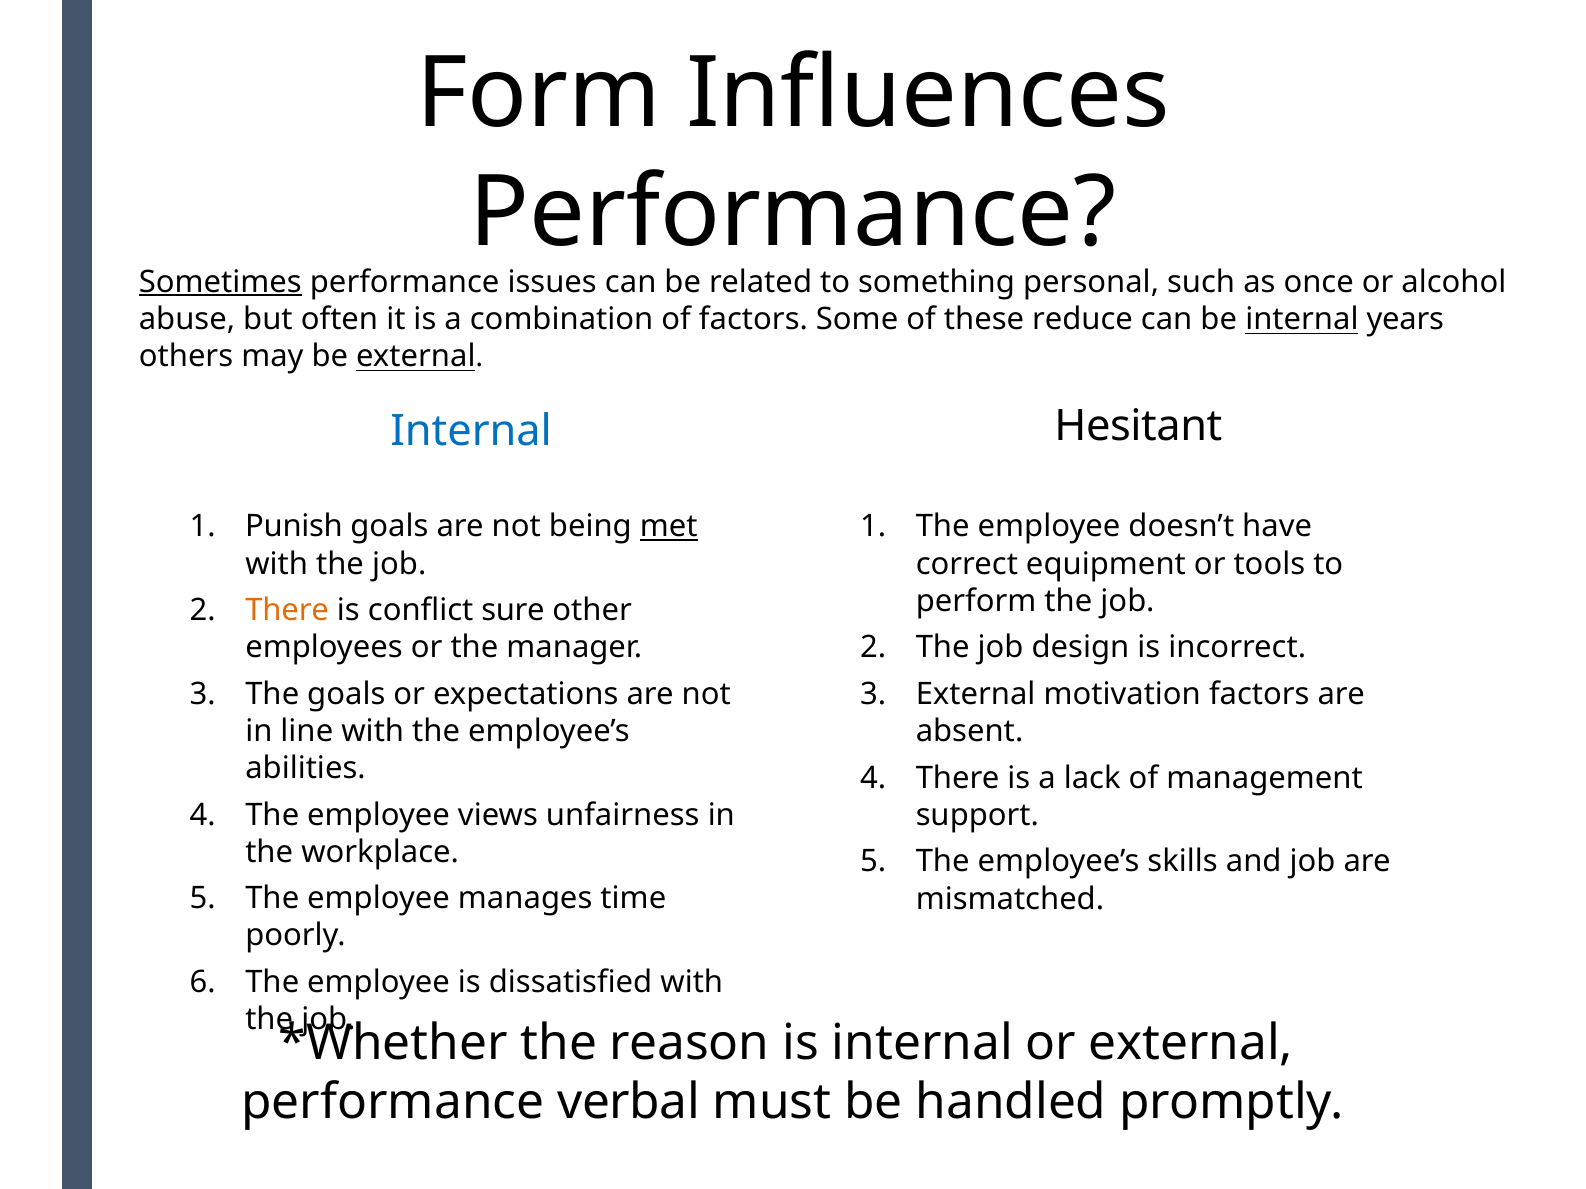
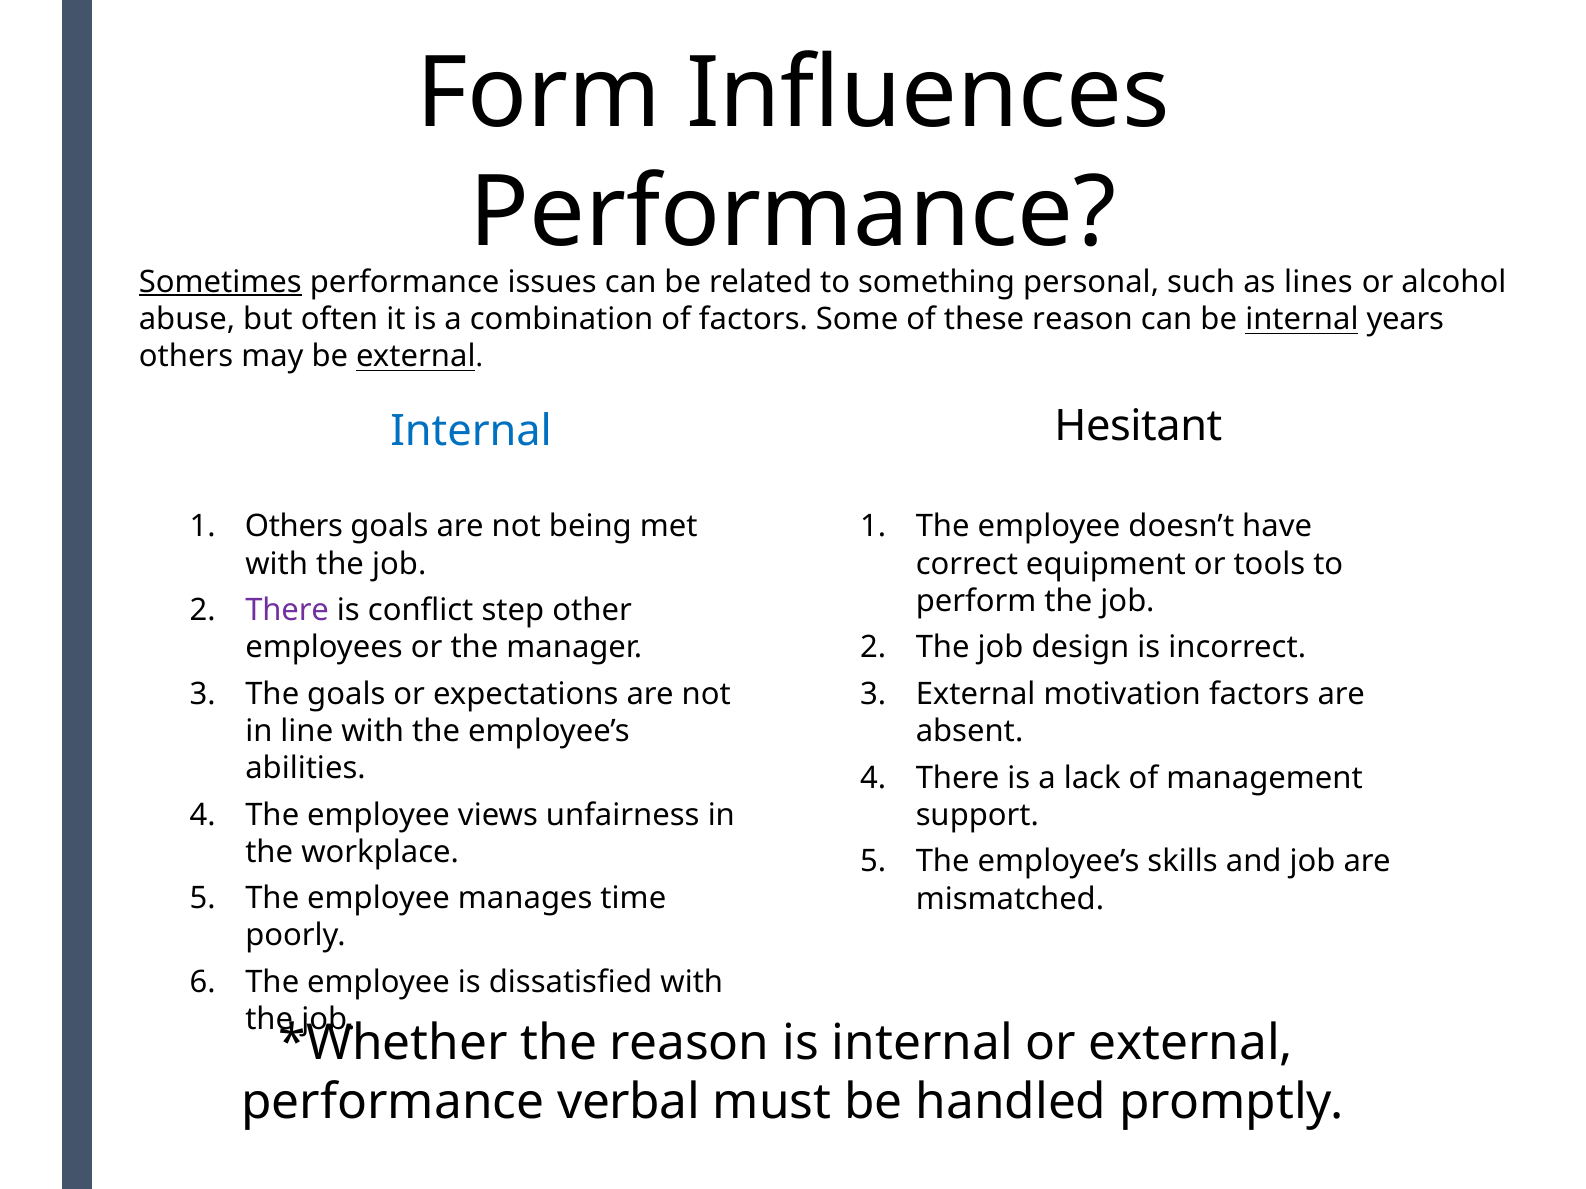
once: once -> lines
these reduce: reduce -> reason
Punish at (294, 527): Punish -> Others
met underline: present -> none
There at (287, 611) colour: orange -> purple
sure: sure -> step
